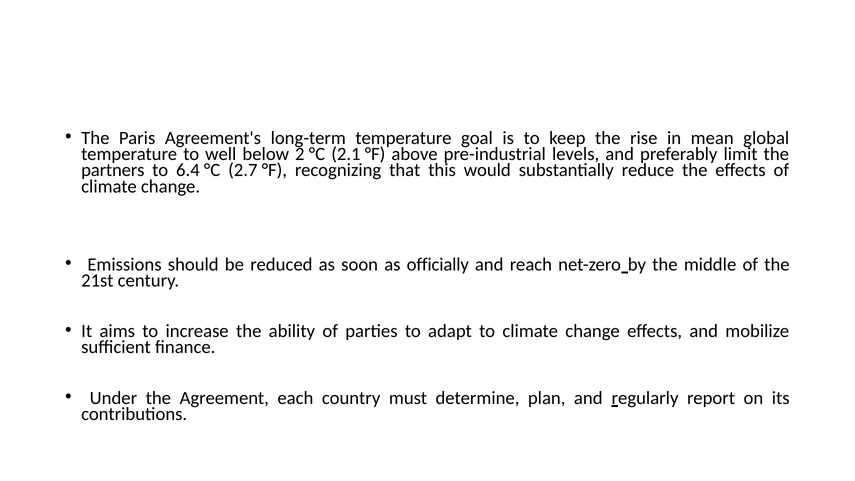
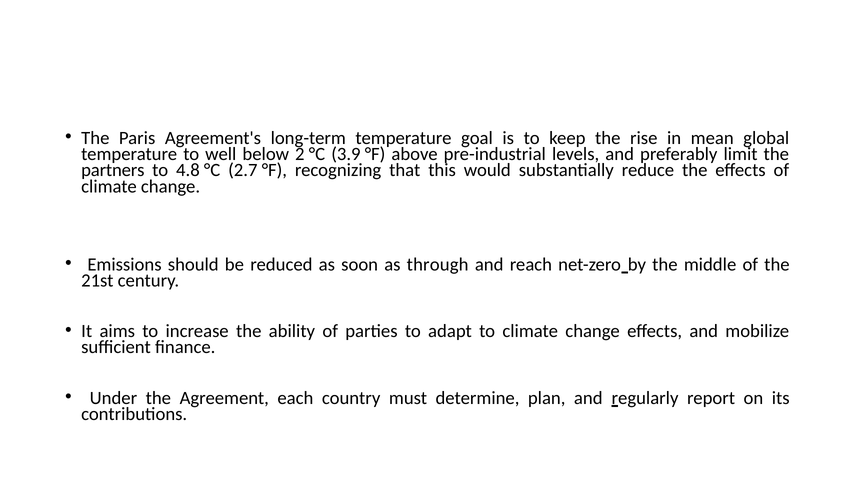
2.1: 2.1 -> 3.9
6.4: 6.4 -> 4.8
officially: officially -> through
